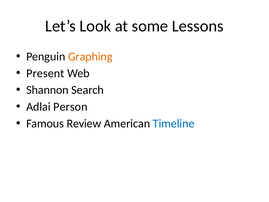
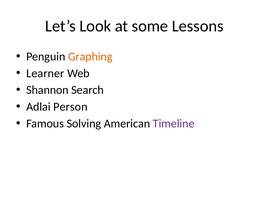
Present: Present -> Learner
Review: Review -> Solving
Timeline colour: blue -> purple
